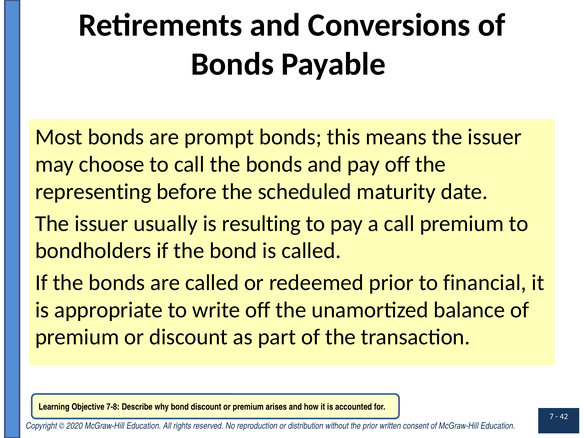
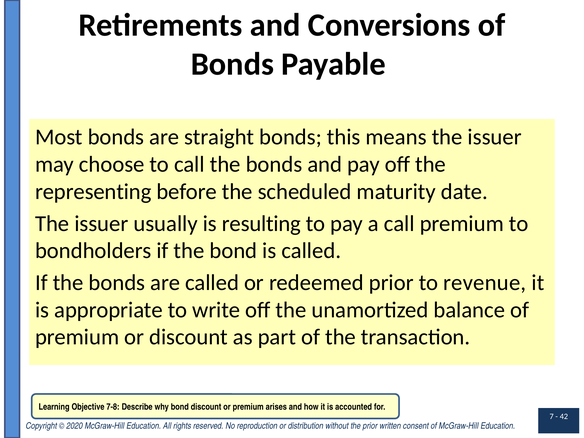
prompt: prompt -> straight
financial: financial -> revenue
